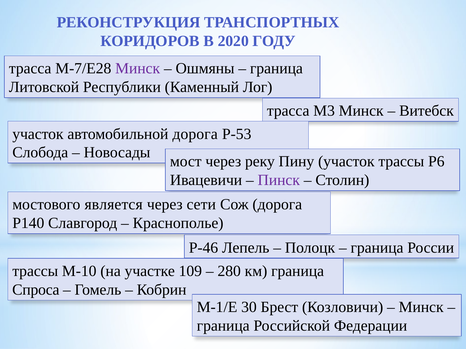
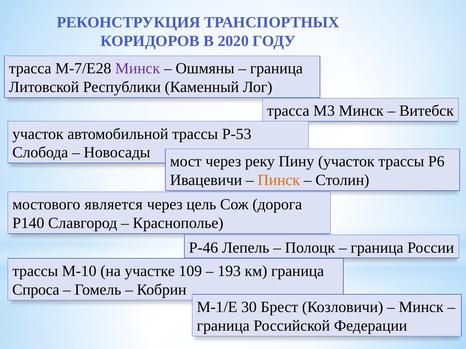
автомобильной дорога: дорога -> трассы
Пинск colour: purple -> orange
сети: сети -> цель
280: 280 -> 193
